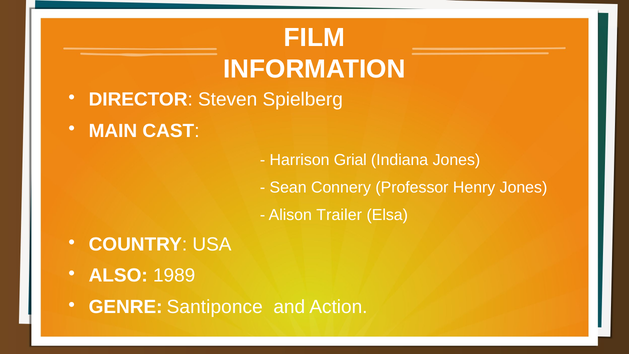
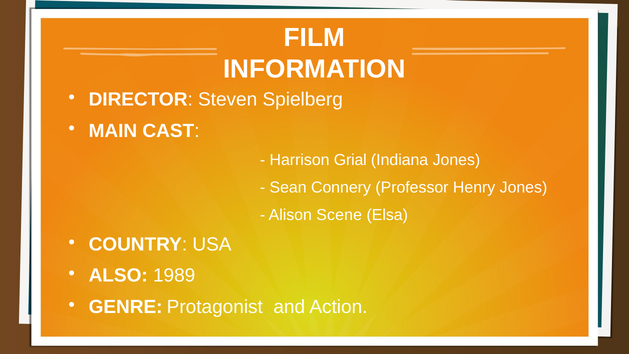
Trailer: Trailer -> Scene
Santiponce: Santiponce -> Protagonist
